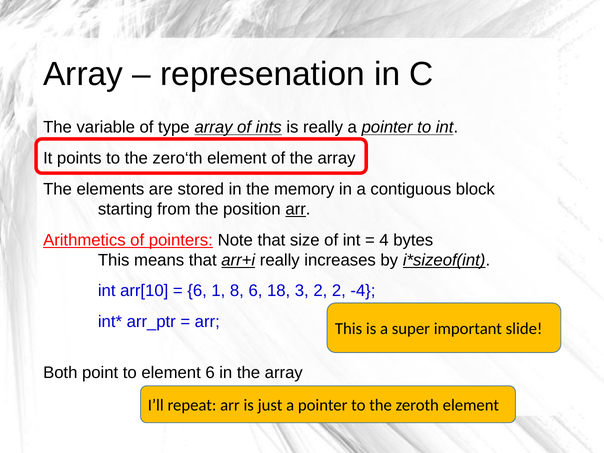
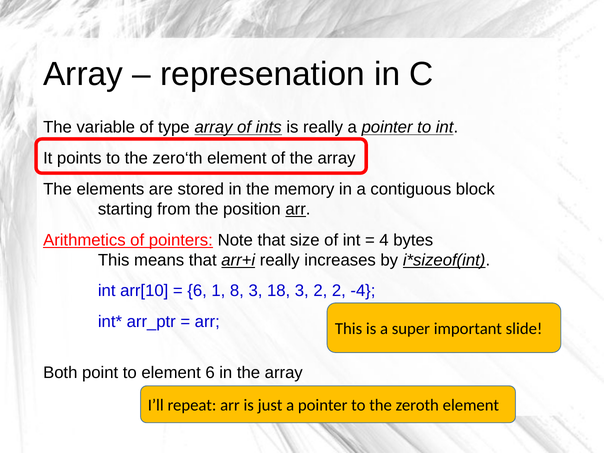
8 6: 6 -> 3
